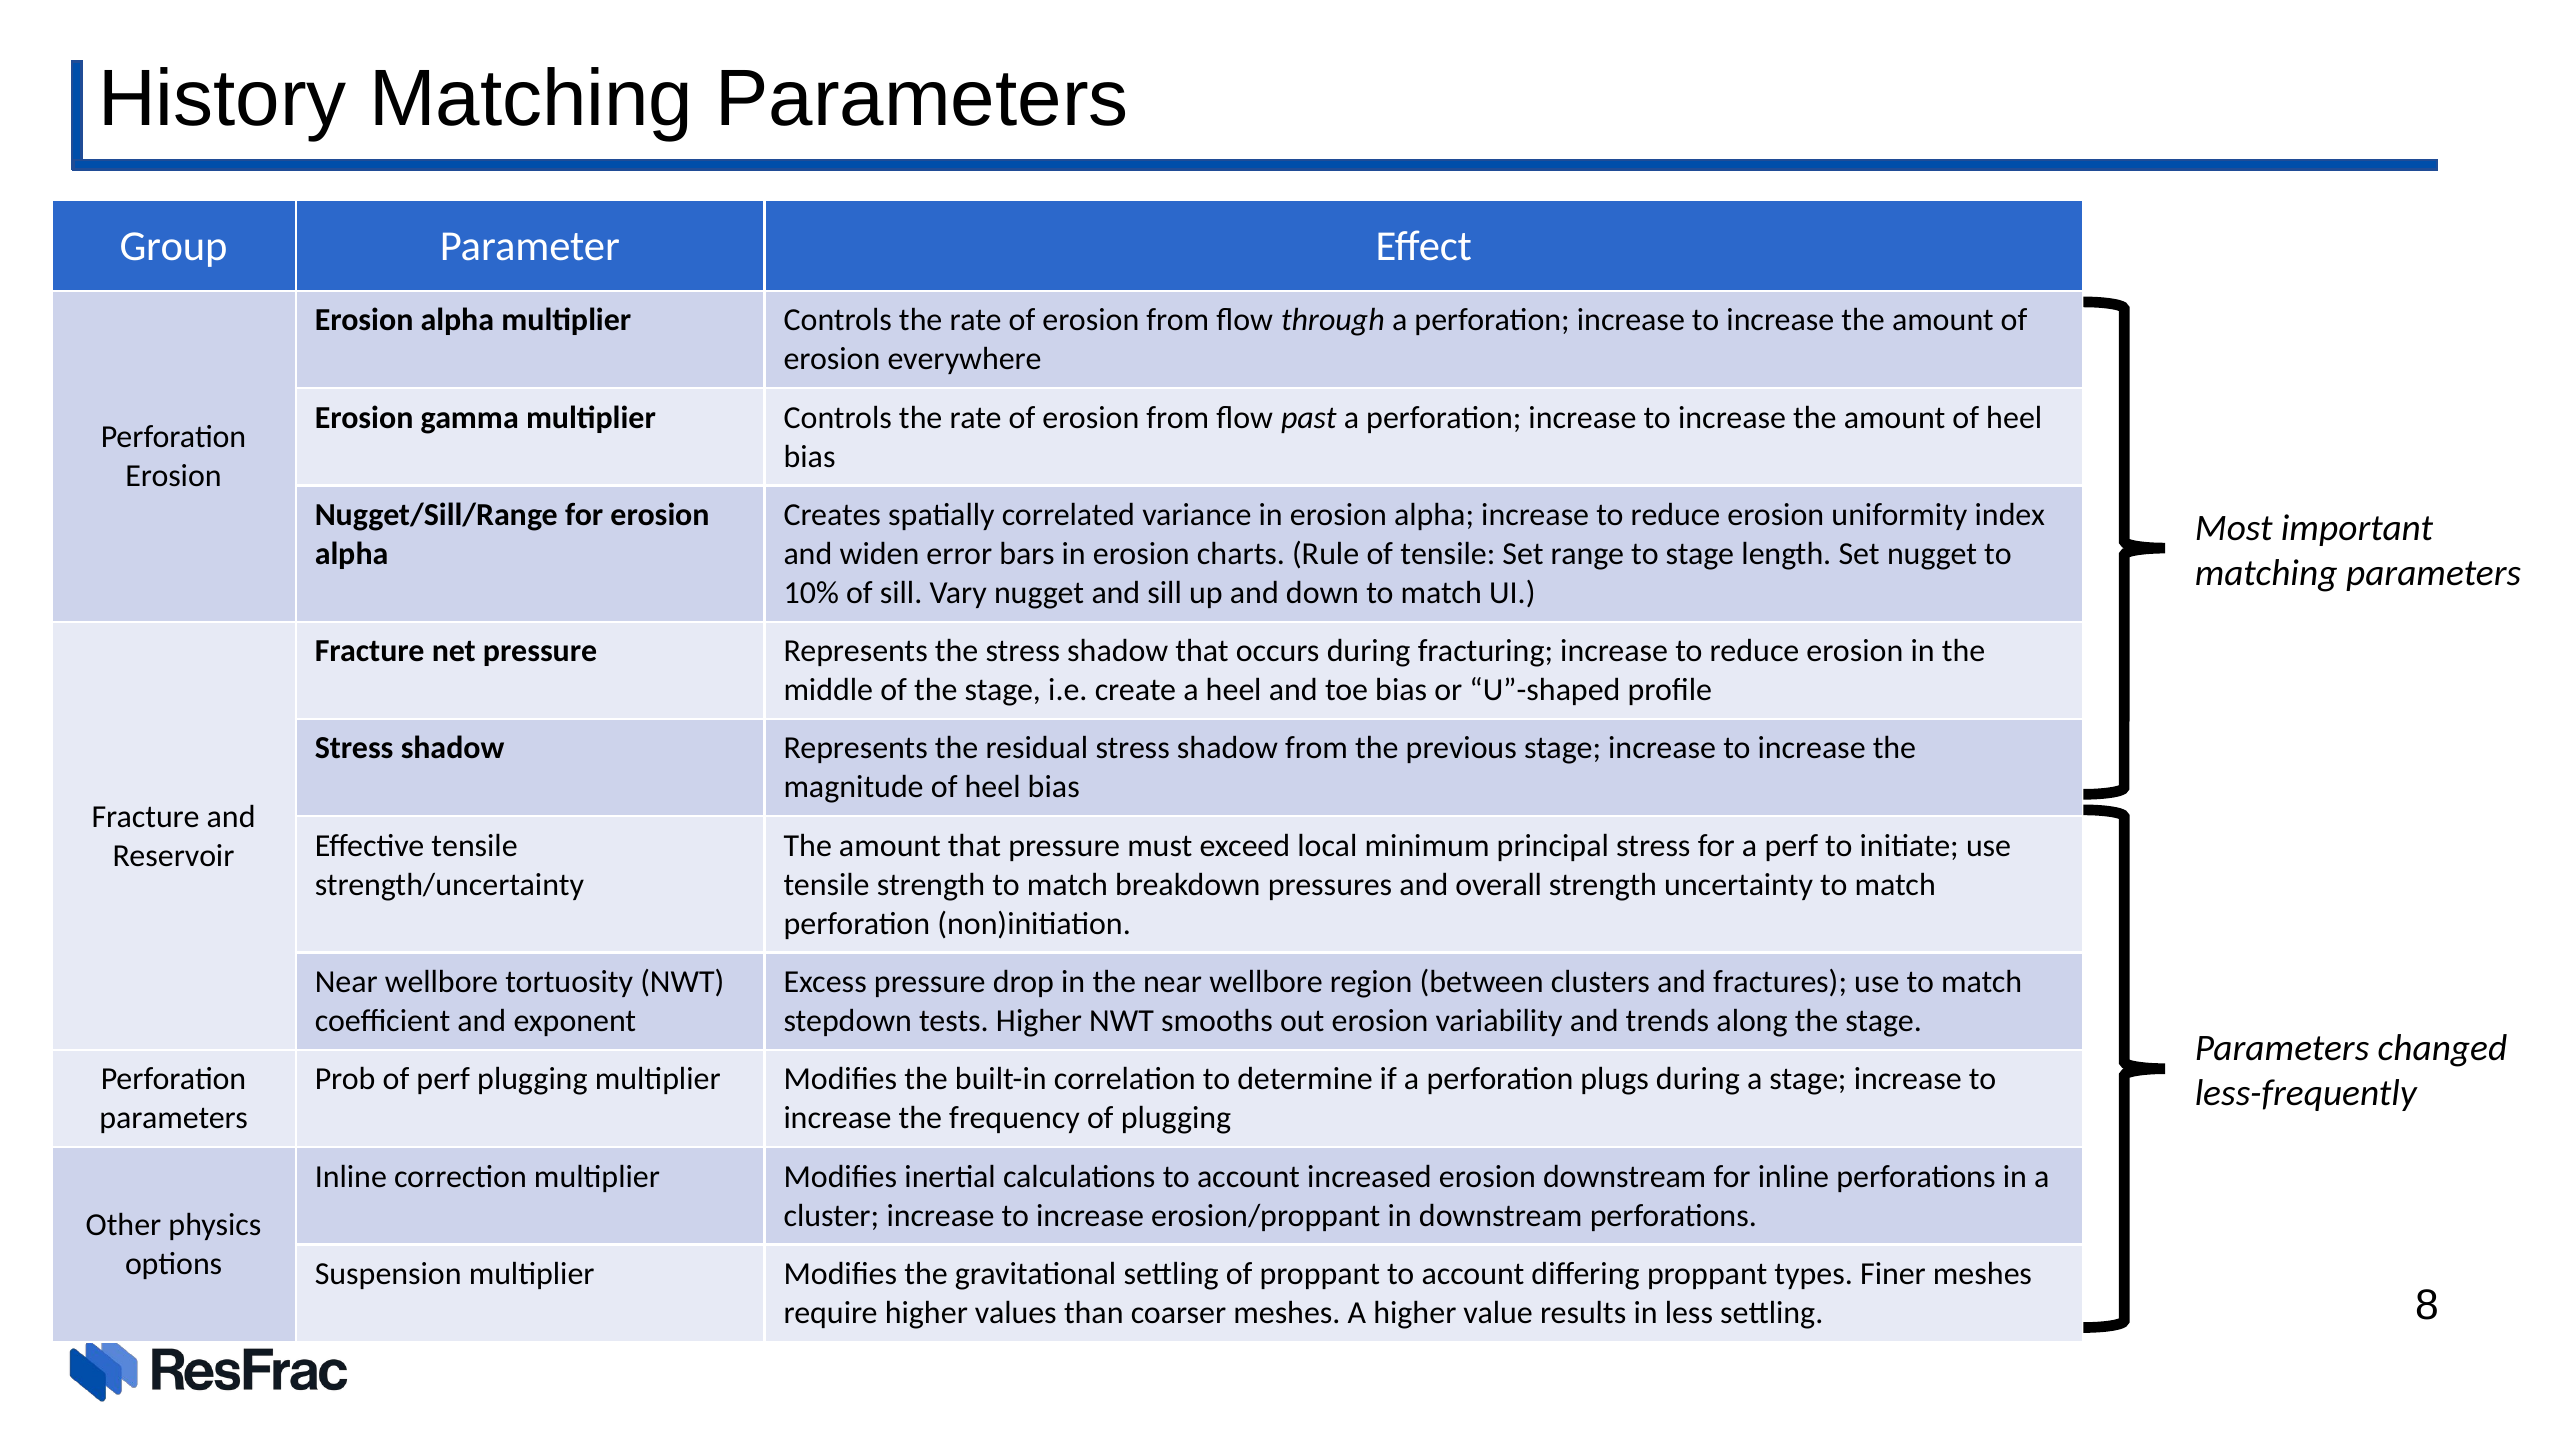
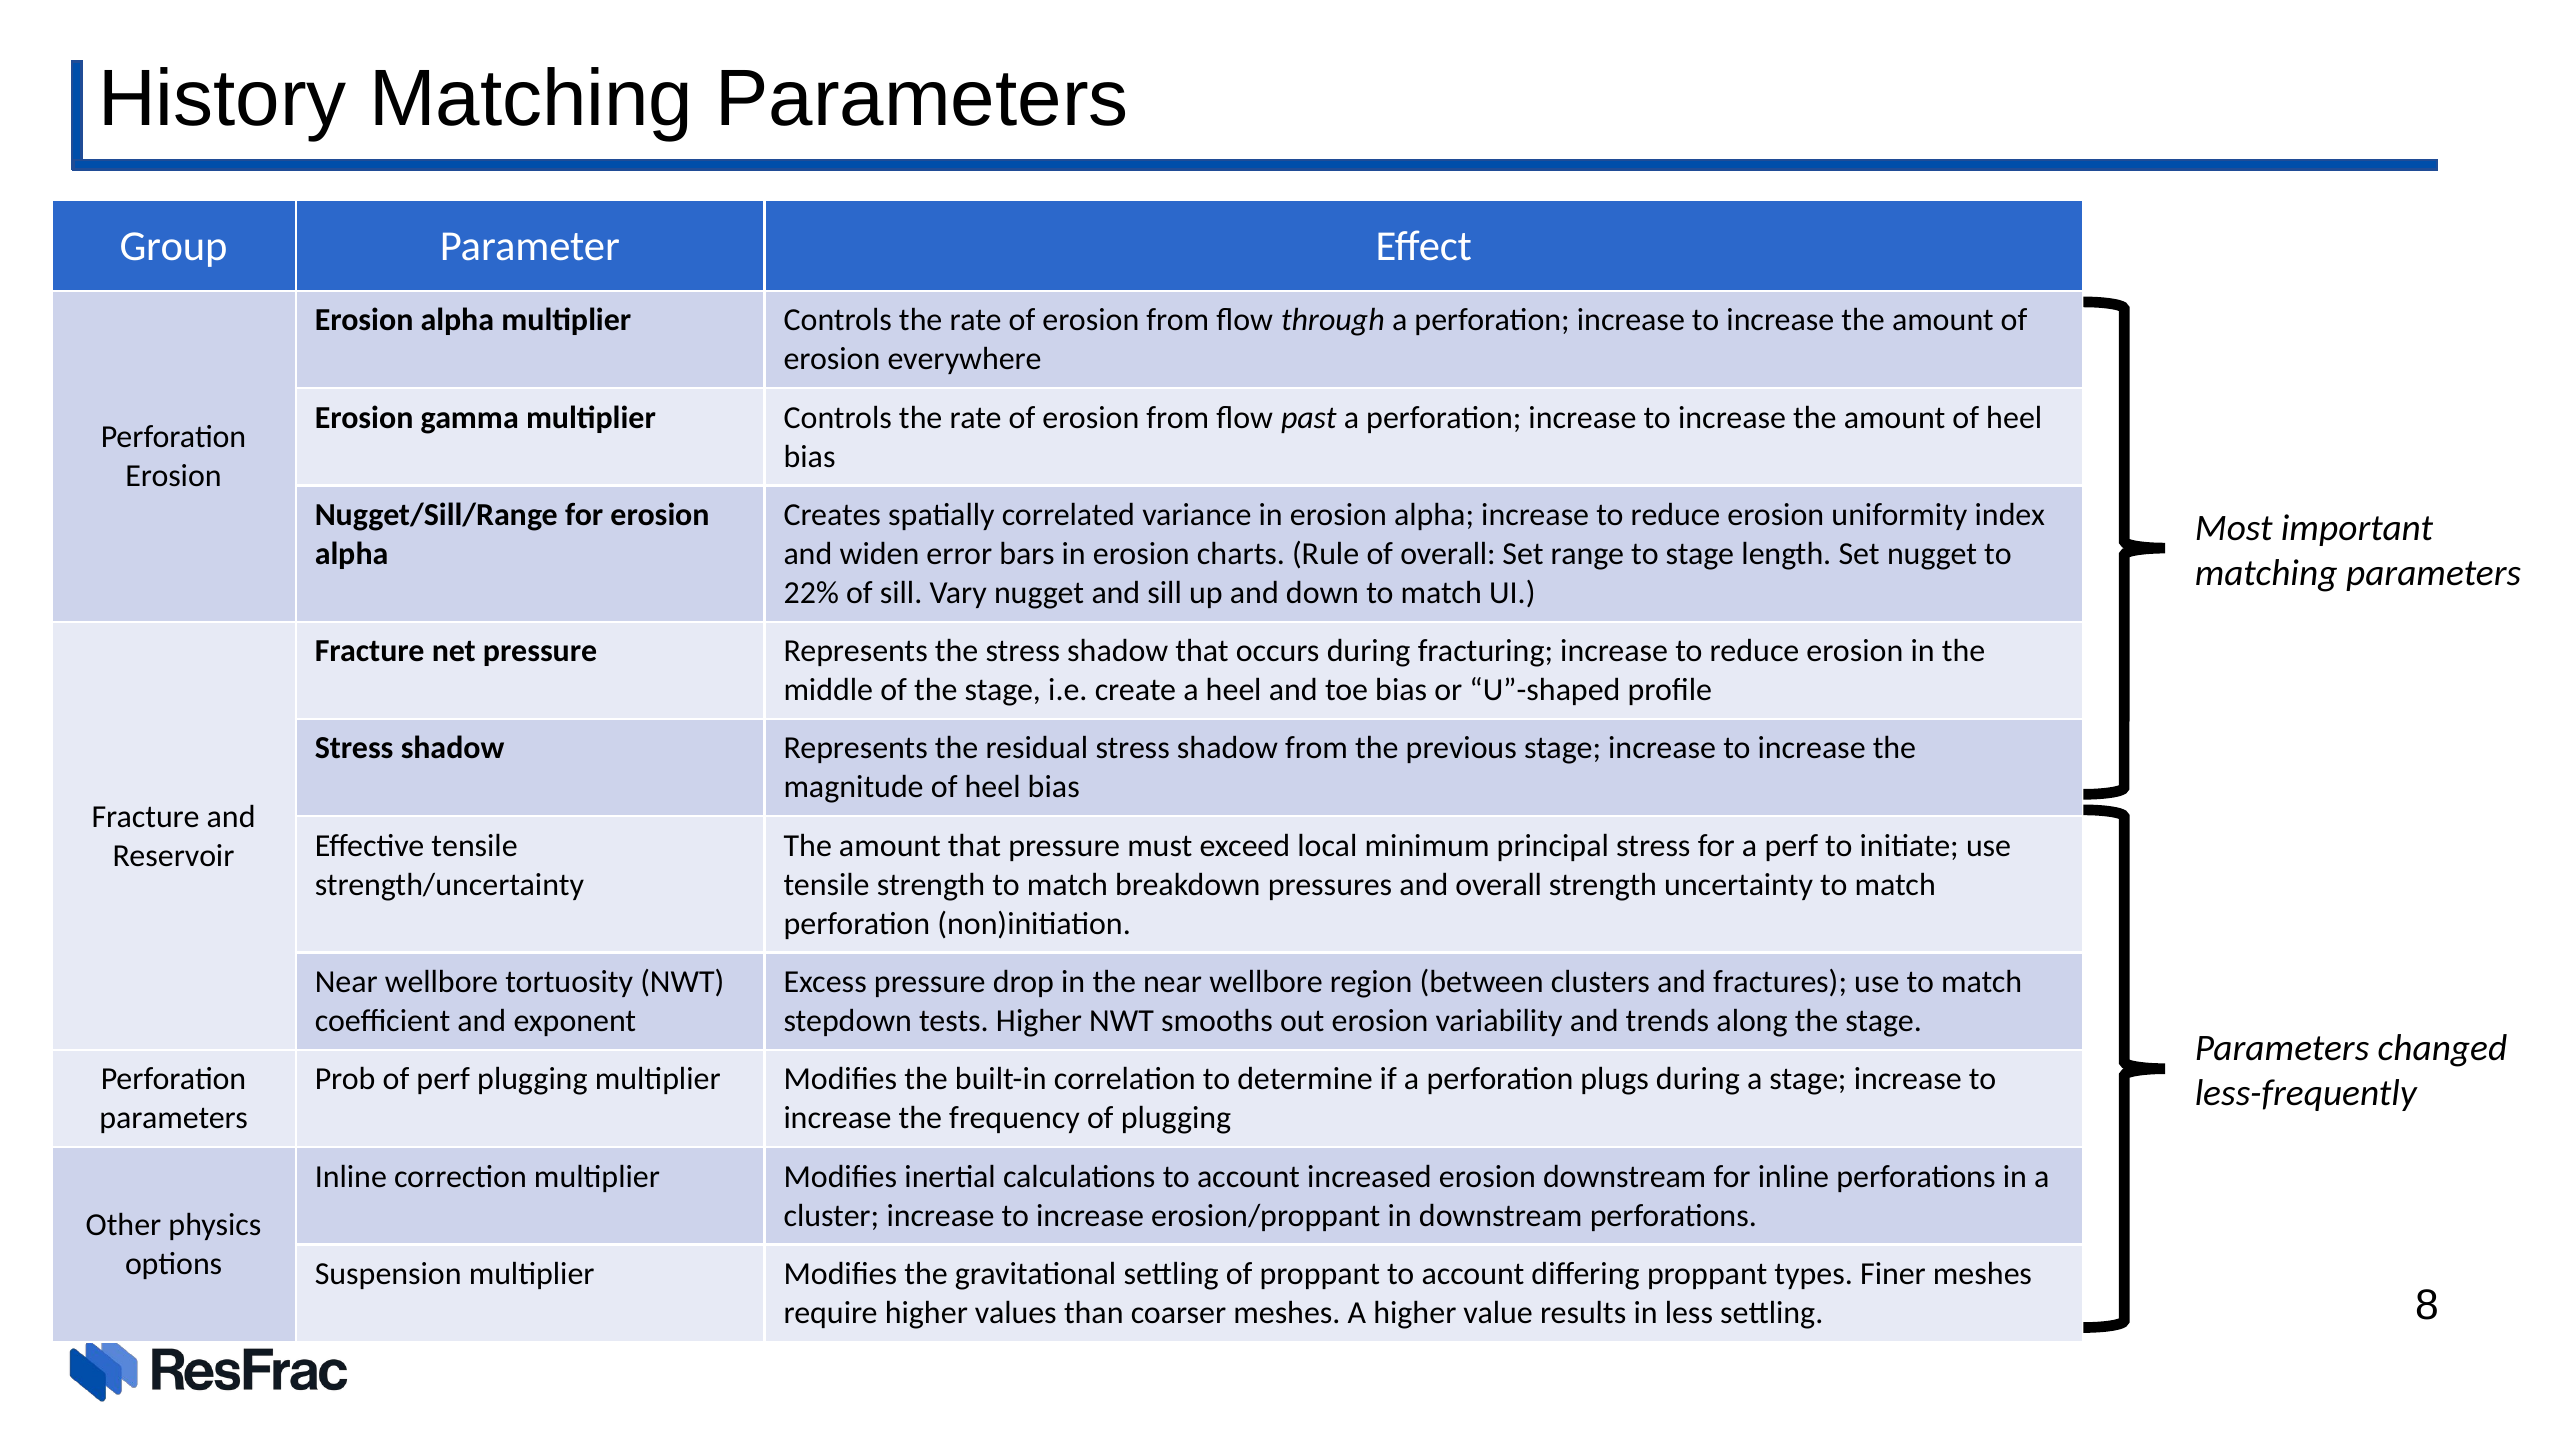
of tensile: tensile -> overall
10%: 10% -> 22%
